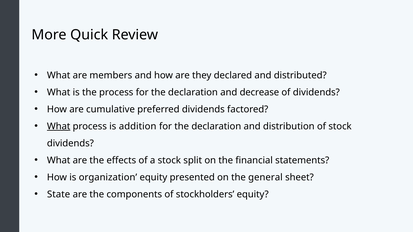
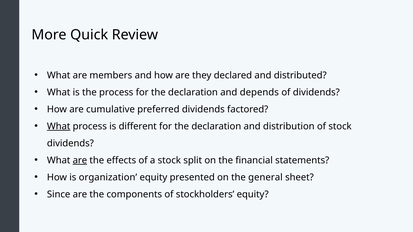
decrease: decrease -> depends
addition: addition -> different
are at (80, 161) underline: none -> present
State: State -> Since
